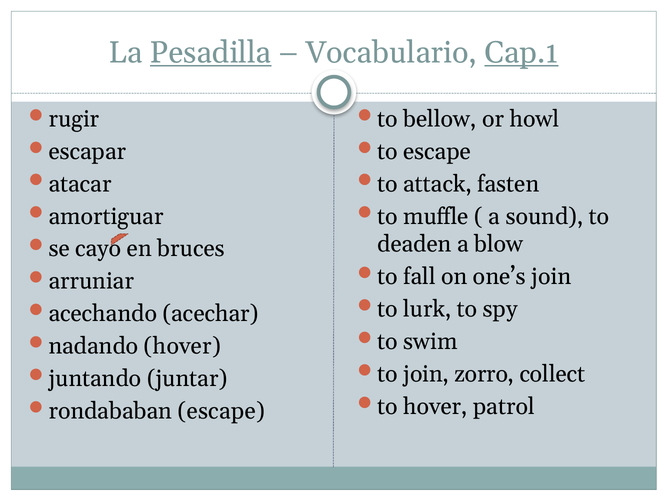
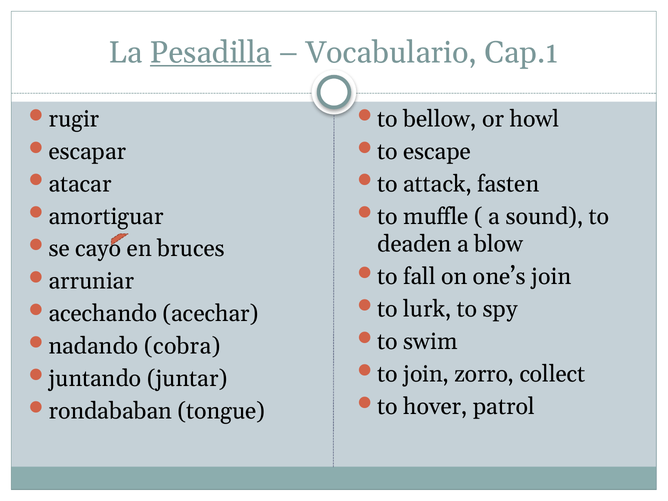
Cap.1 underline: present -> none
nadando hover: hover -> cobra
rondababan escape: escape -> tongue
